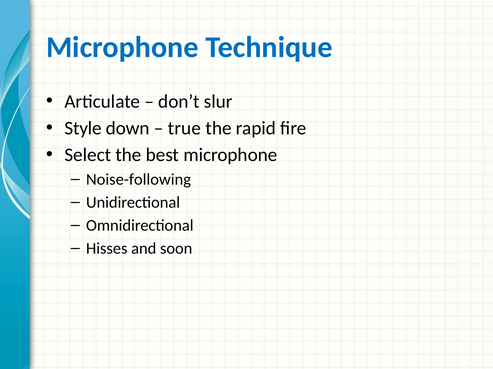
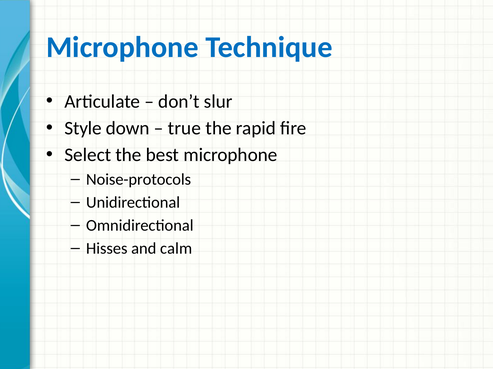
Noise-following: Noise-following -> Noise-protocols
soon: soon -> calm
